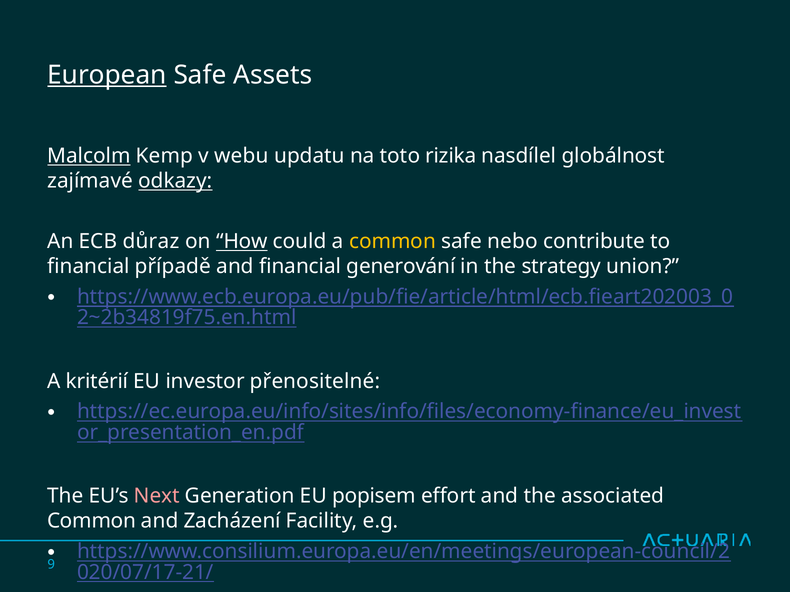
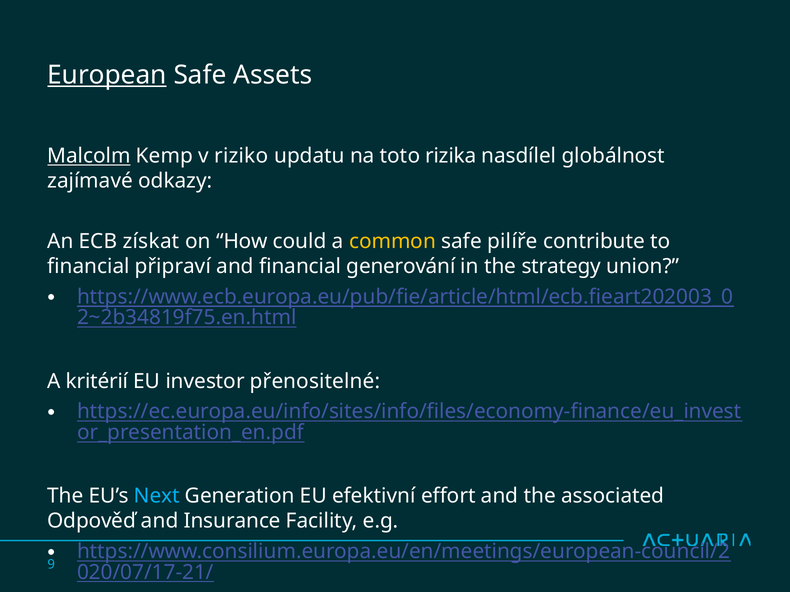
webu: webu -> riziko
odkazy underline: present -> none
důraz: důraz -> získat
How underline: present -> none
nebo: nebo -> pilíře
případě: případě -> připraví
Next colour: pink -> light blue
popisem: popisem -> efektivní
Common at (92, 522): Common -> Odpověď
Zacházení: Zacházení -> Insurance
